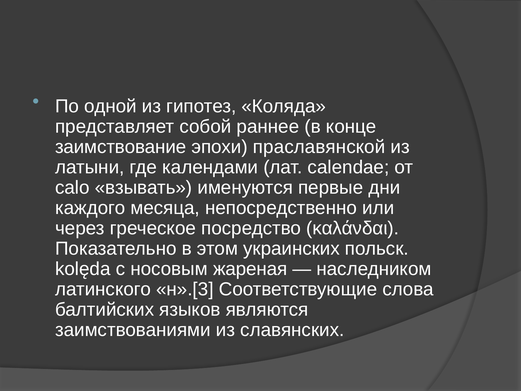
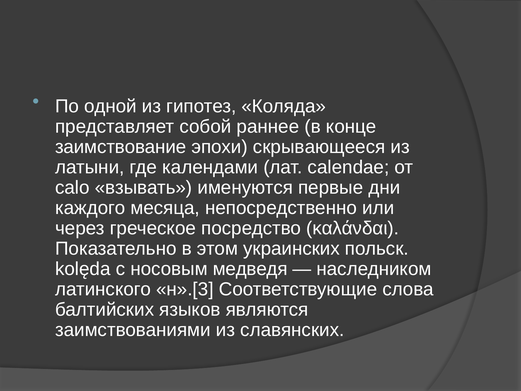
праславянской: праславянской -> скрывающееся
жареная: жареная -> медведя
